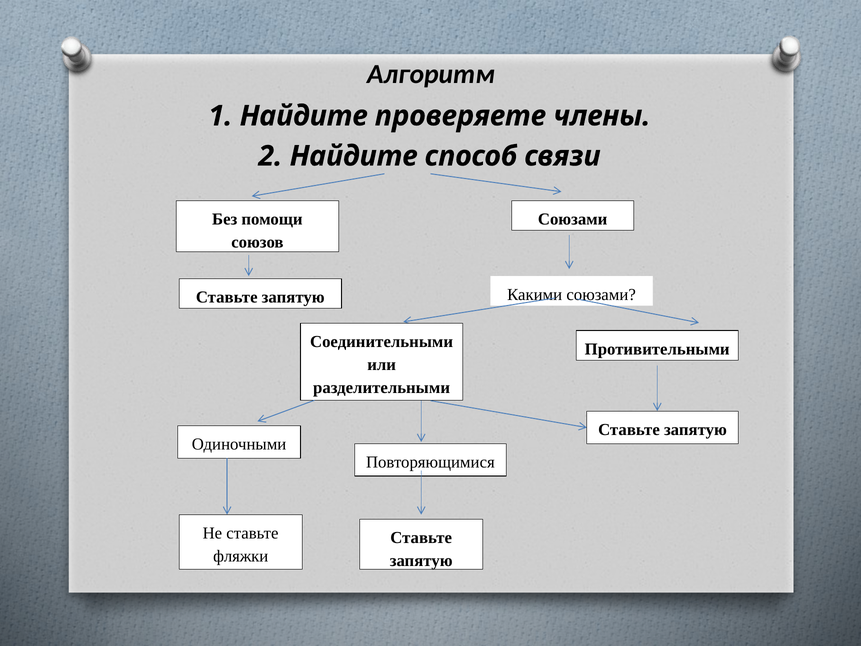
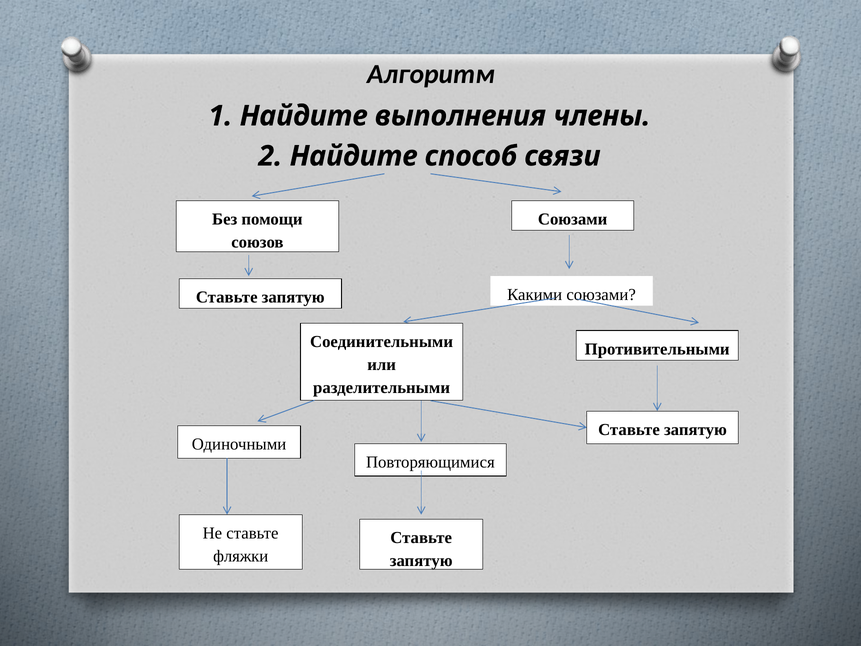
проверяете: проверяете -> выполнения
